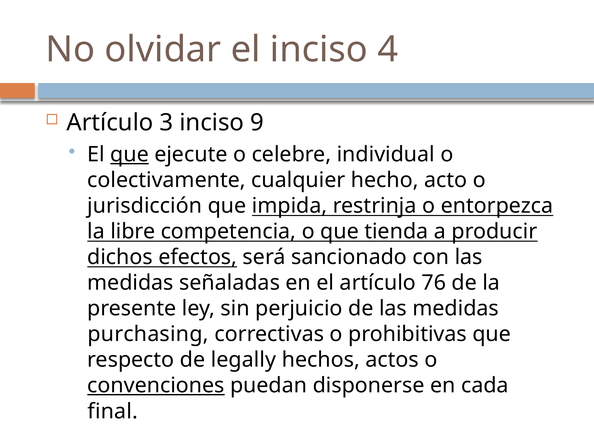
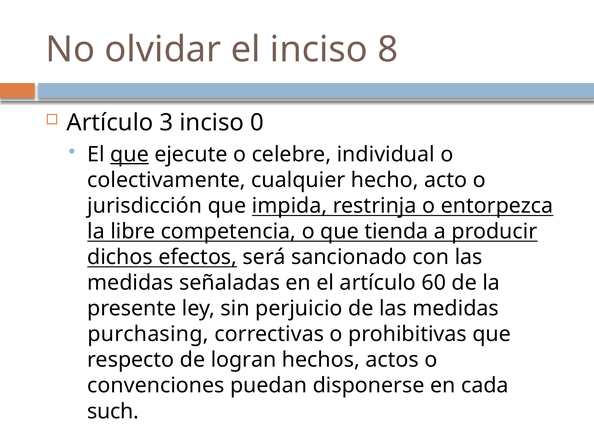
4: 4 -> 8
9: 9 -> 0
76: 76 -> 60
legally: legally -> logran
convenciones underline: present -> none
final: final -> such
